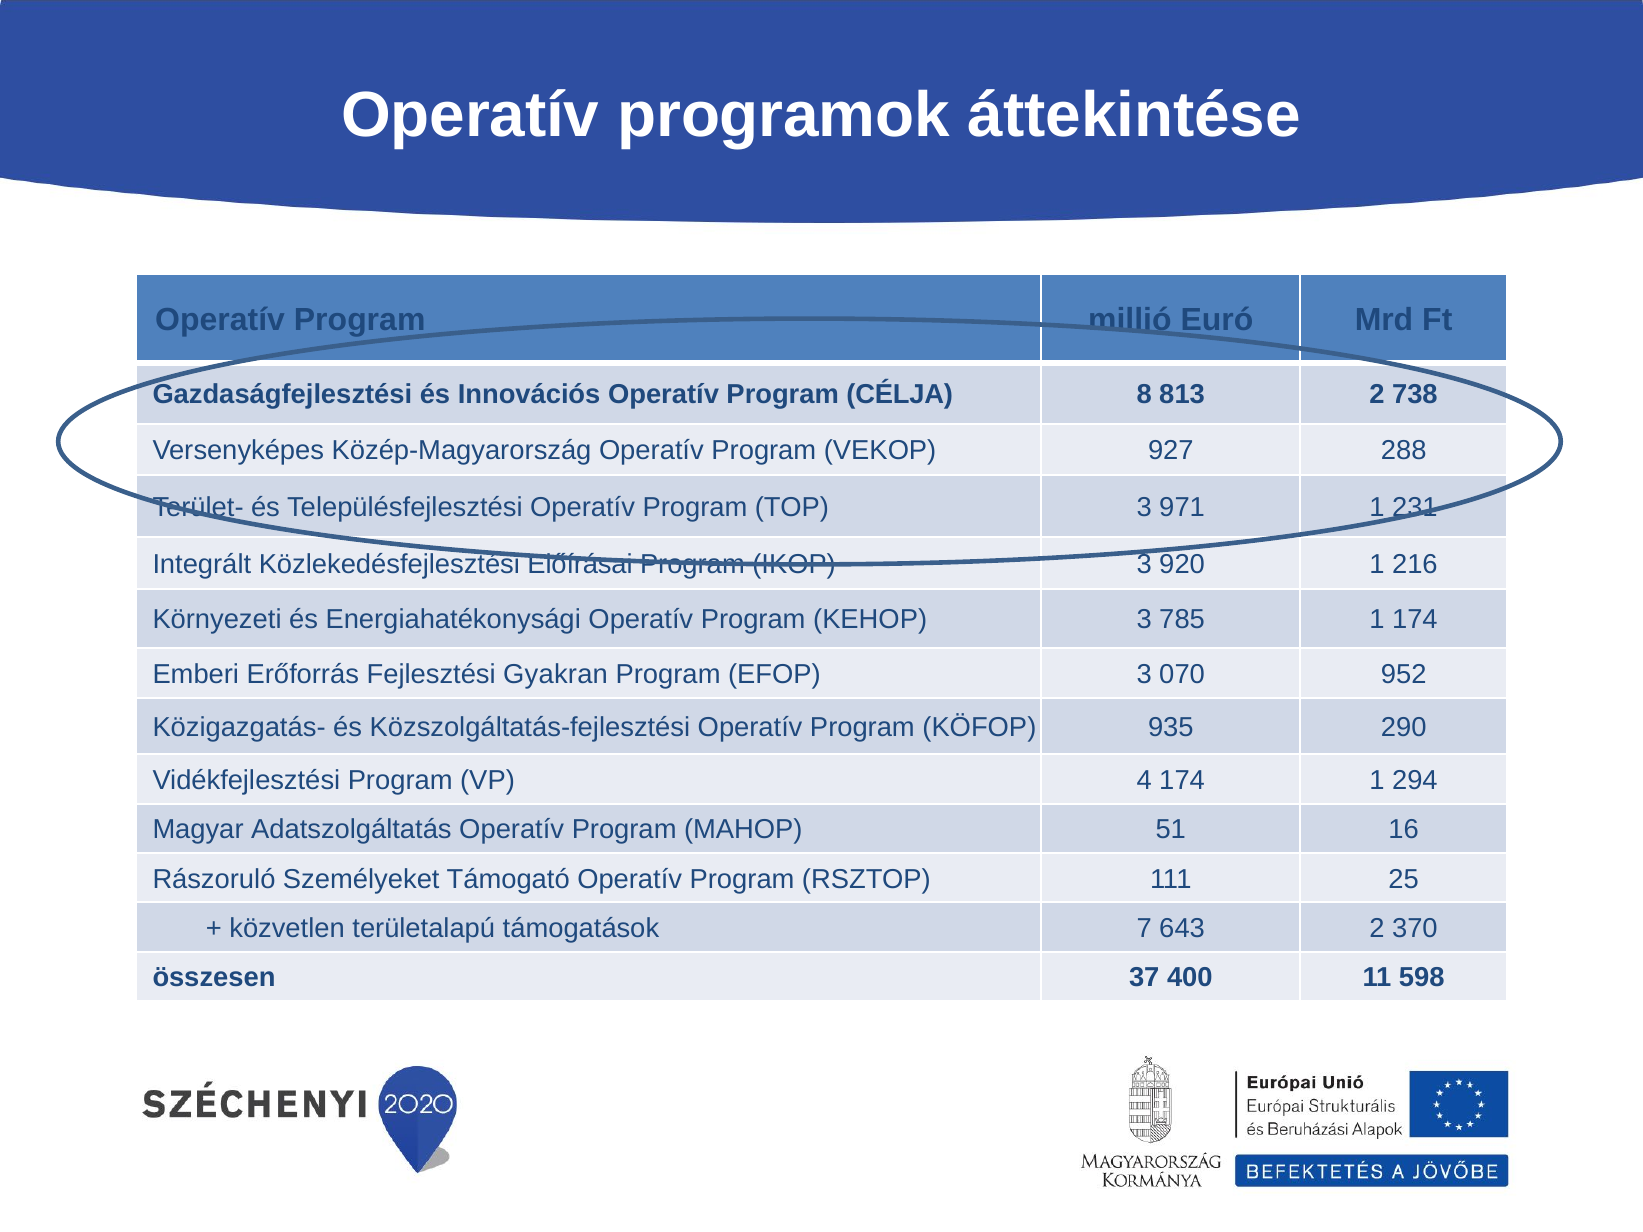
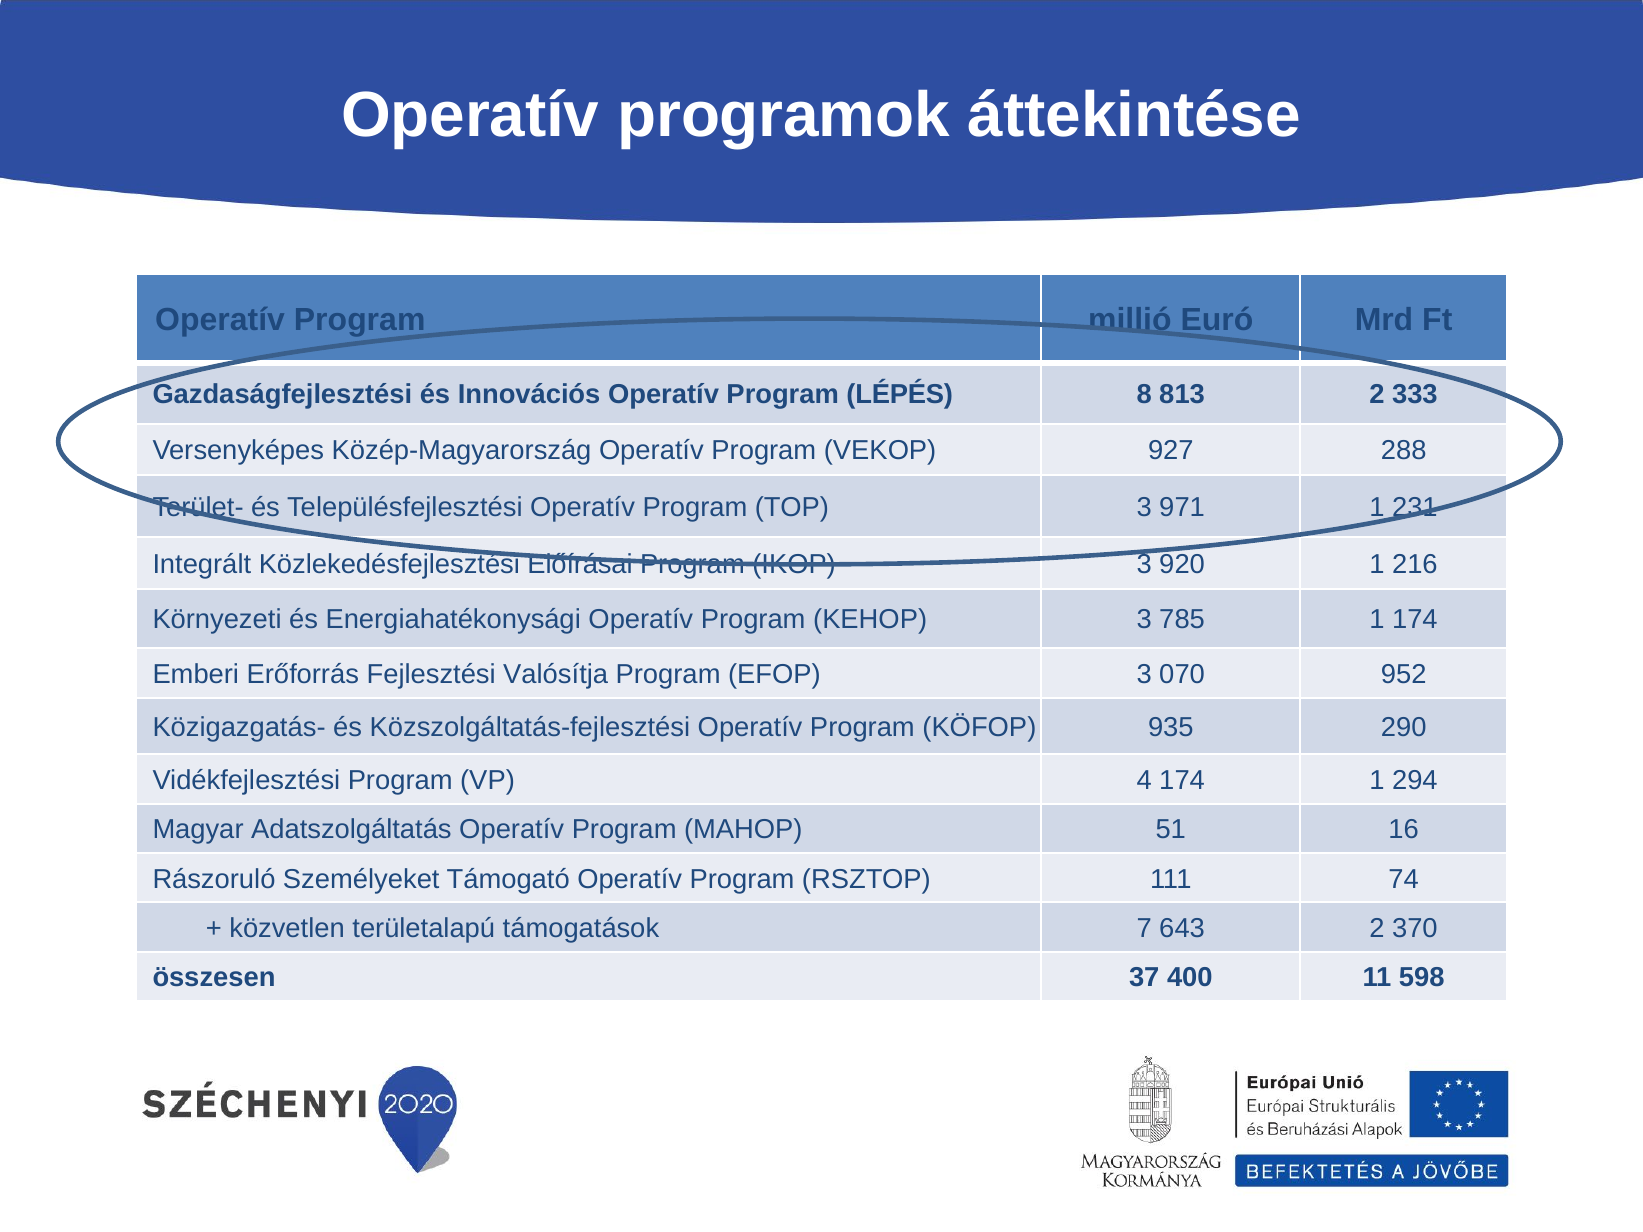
CÉLJA: CÉLJA -> LÉPÉS
738: 738 -> 333
Gyakran: Gyakran -> Valósítja
25: 25 -> 74
